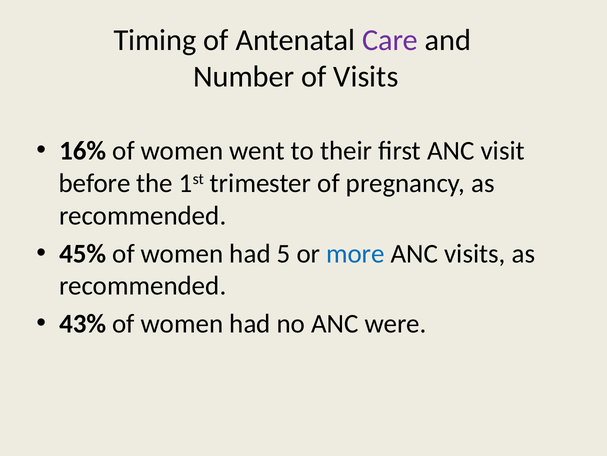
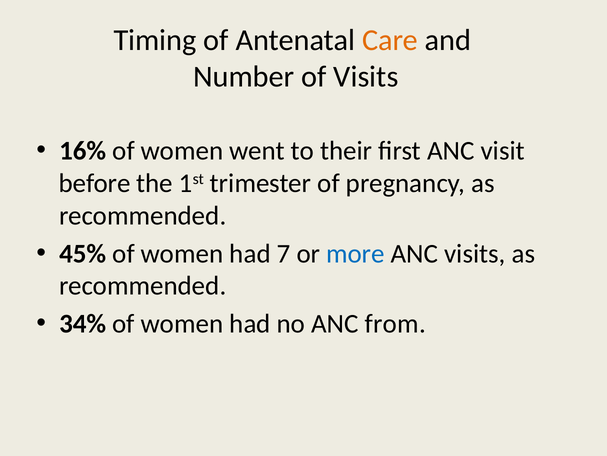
Care colour: purple -> orange
5: 5 -> 7
43%: 43% -> 34%
were: were -> from
